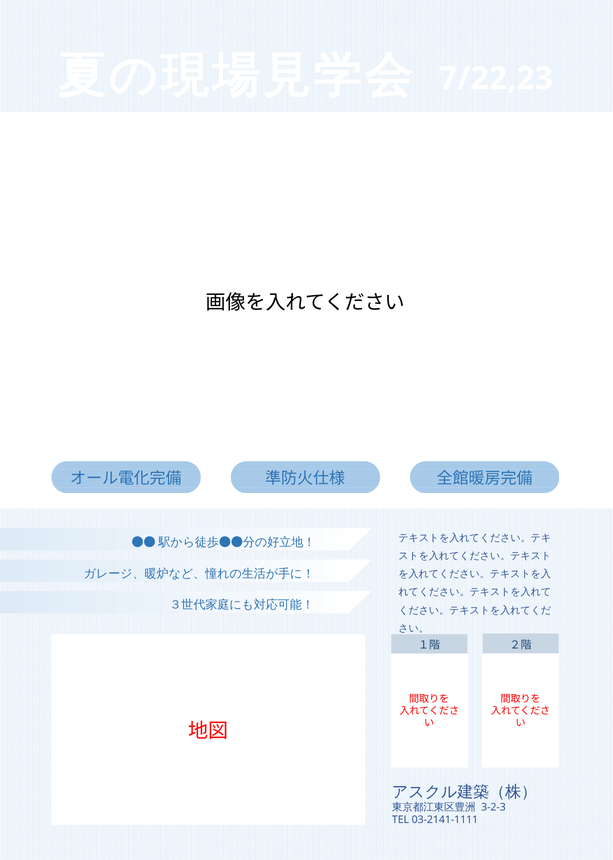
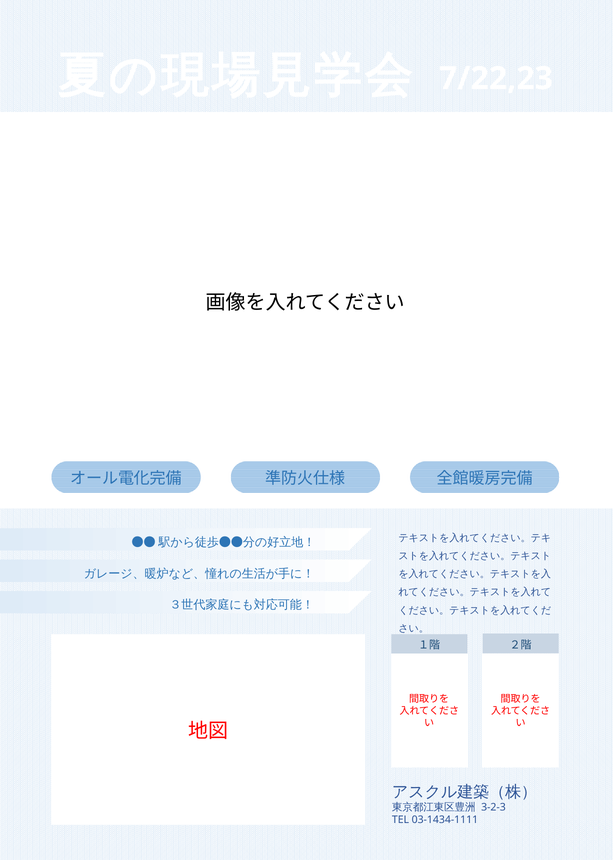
03-2141-1111: 03-2141-1111 -> 03-1434-1111
